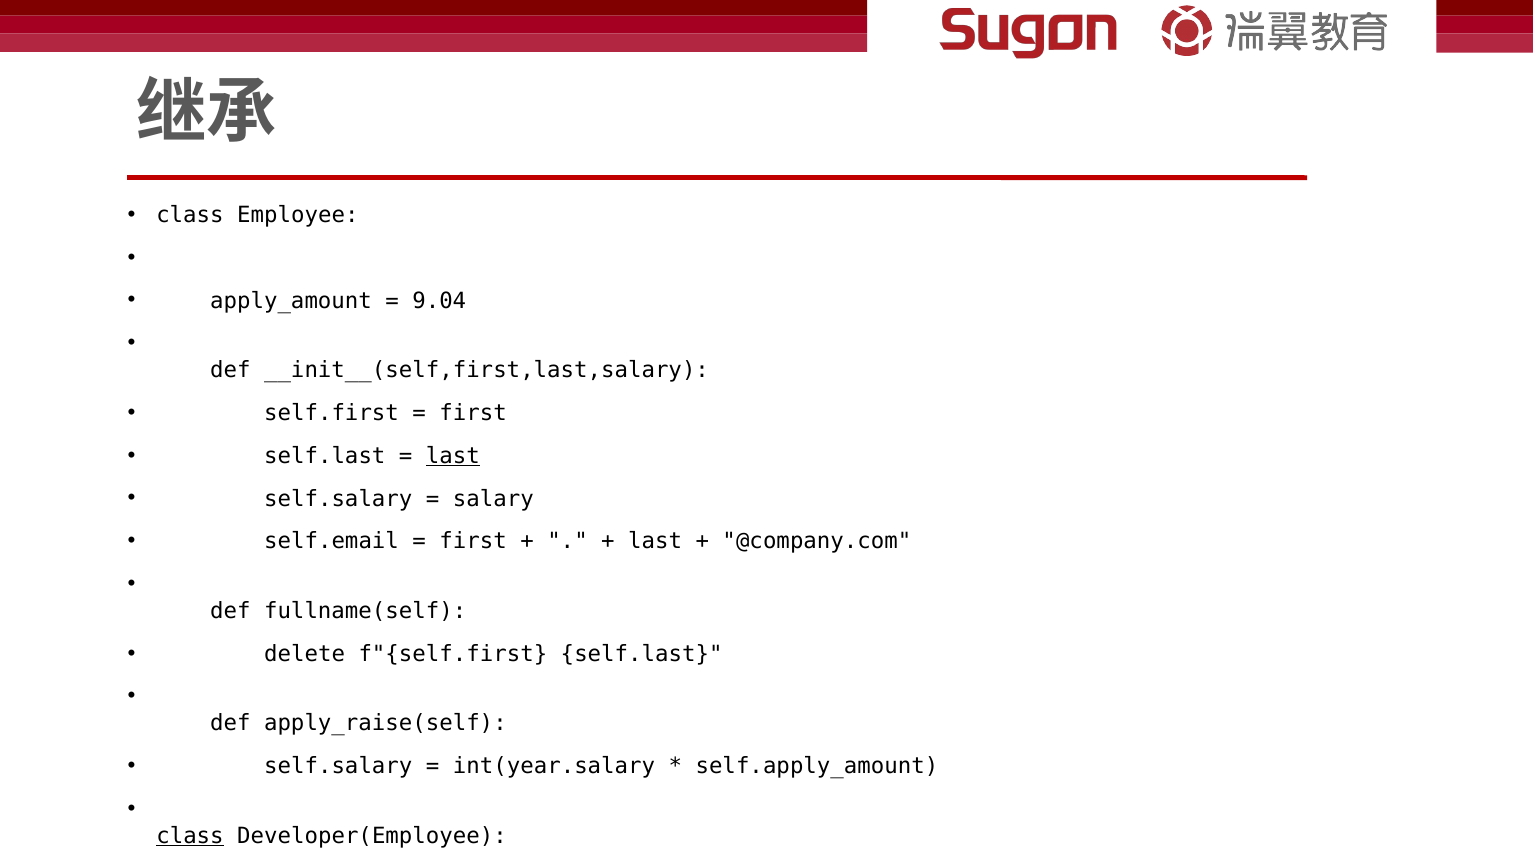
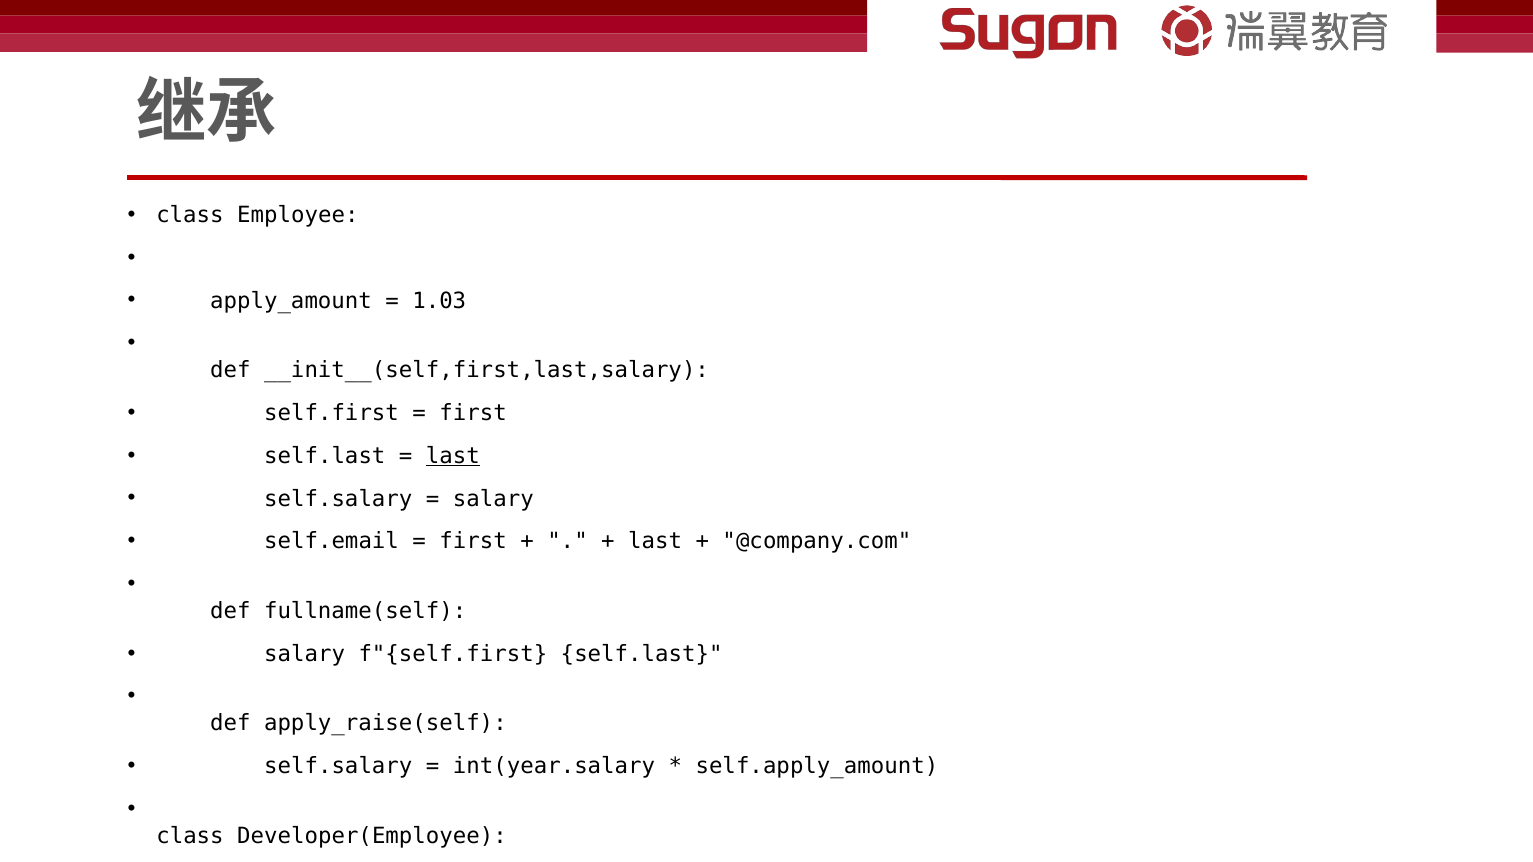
9.04: 9.04 -> 1.03
delete at (305, 654): delete -> salary
class at (190, 836) underline: present -> none
